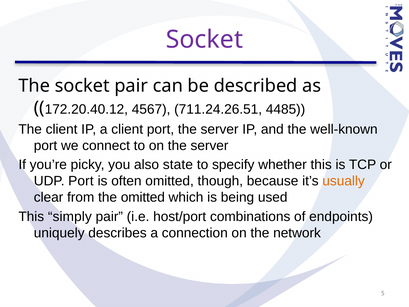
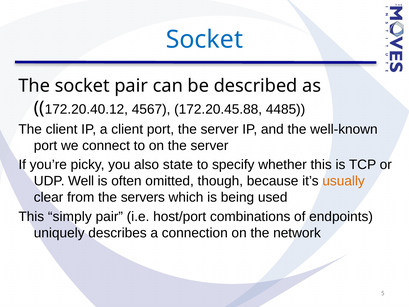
Socket at (204, 40) colour: purple -> blue
711.24.26.51: 711.24.26.51 -> 172.20.45.88
UDP Port: Port -> Well
the omitted: omitted -> servers
